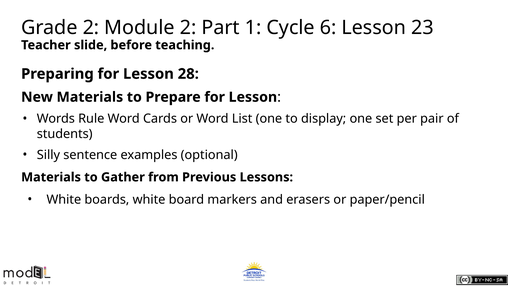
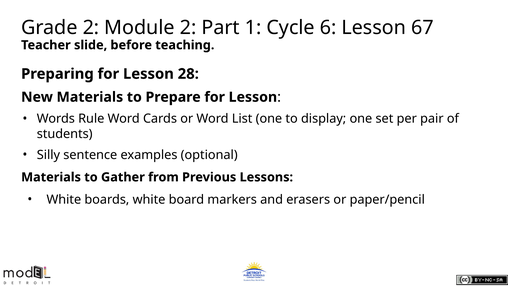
23: 23 -> 67
